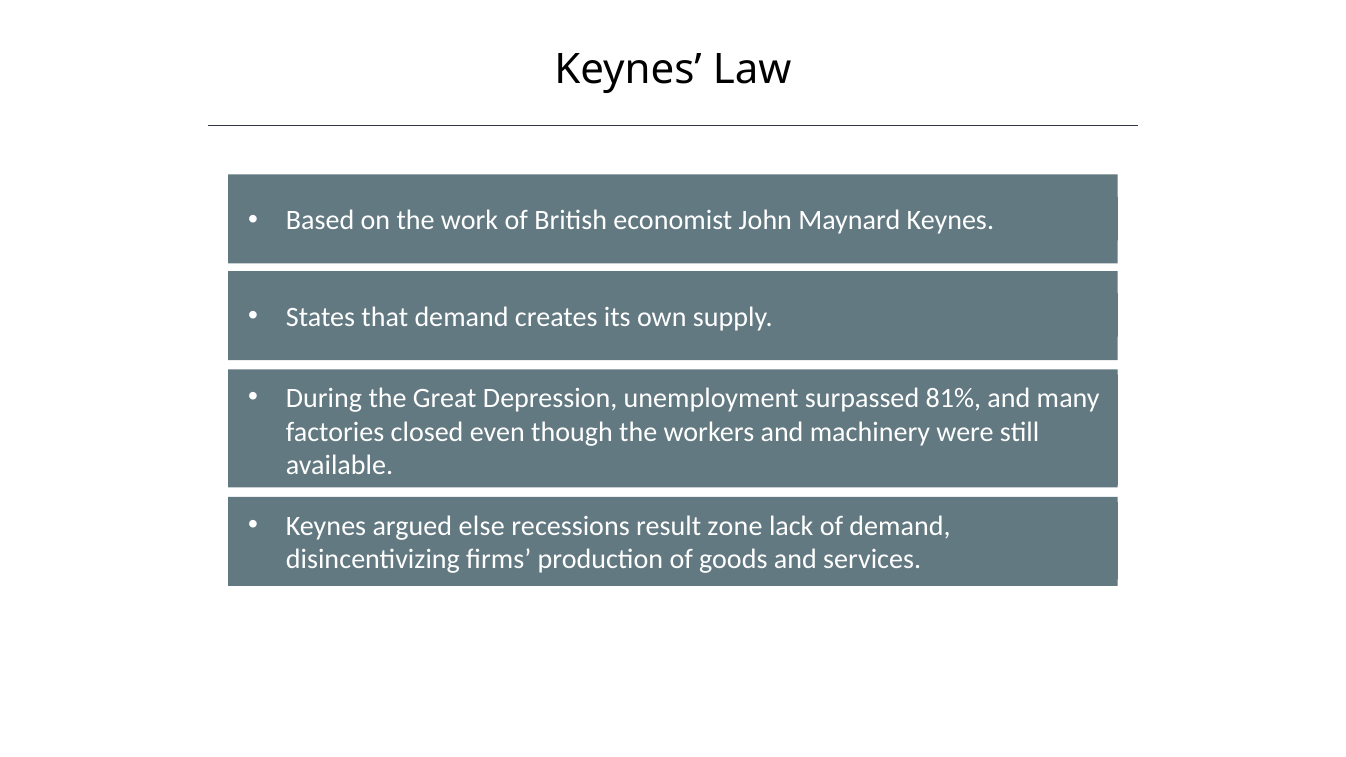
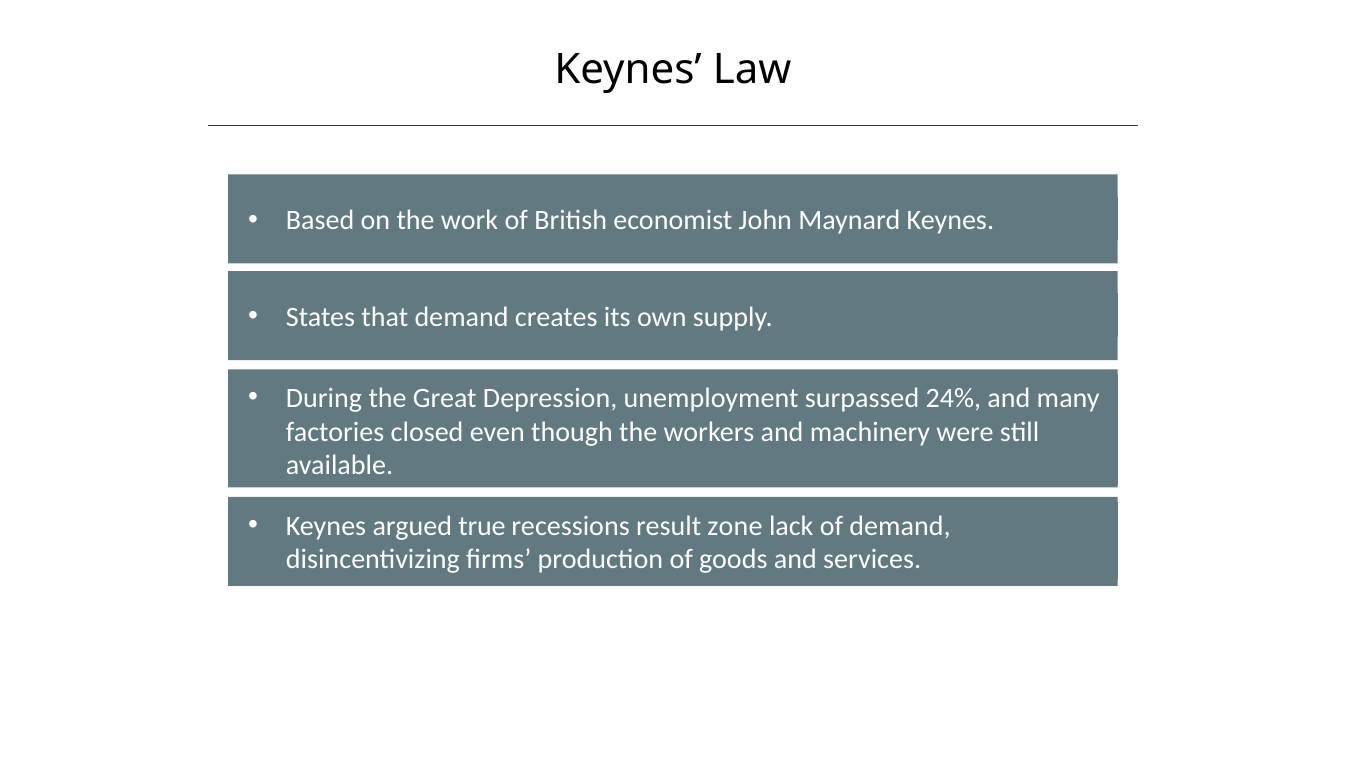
81%: 81% -> 24%
else: else -> true
